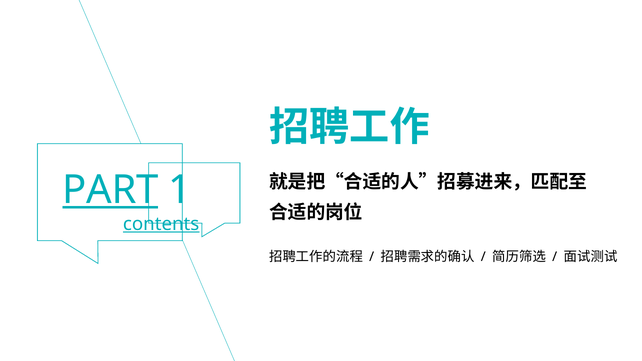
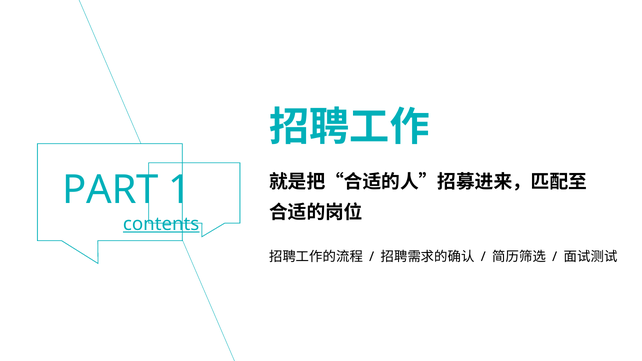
PART underline: present -> none
